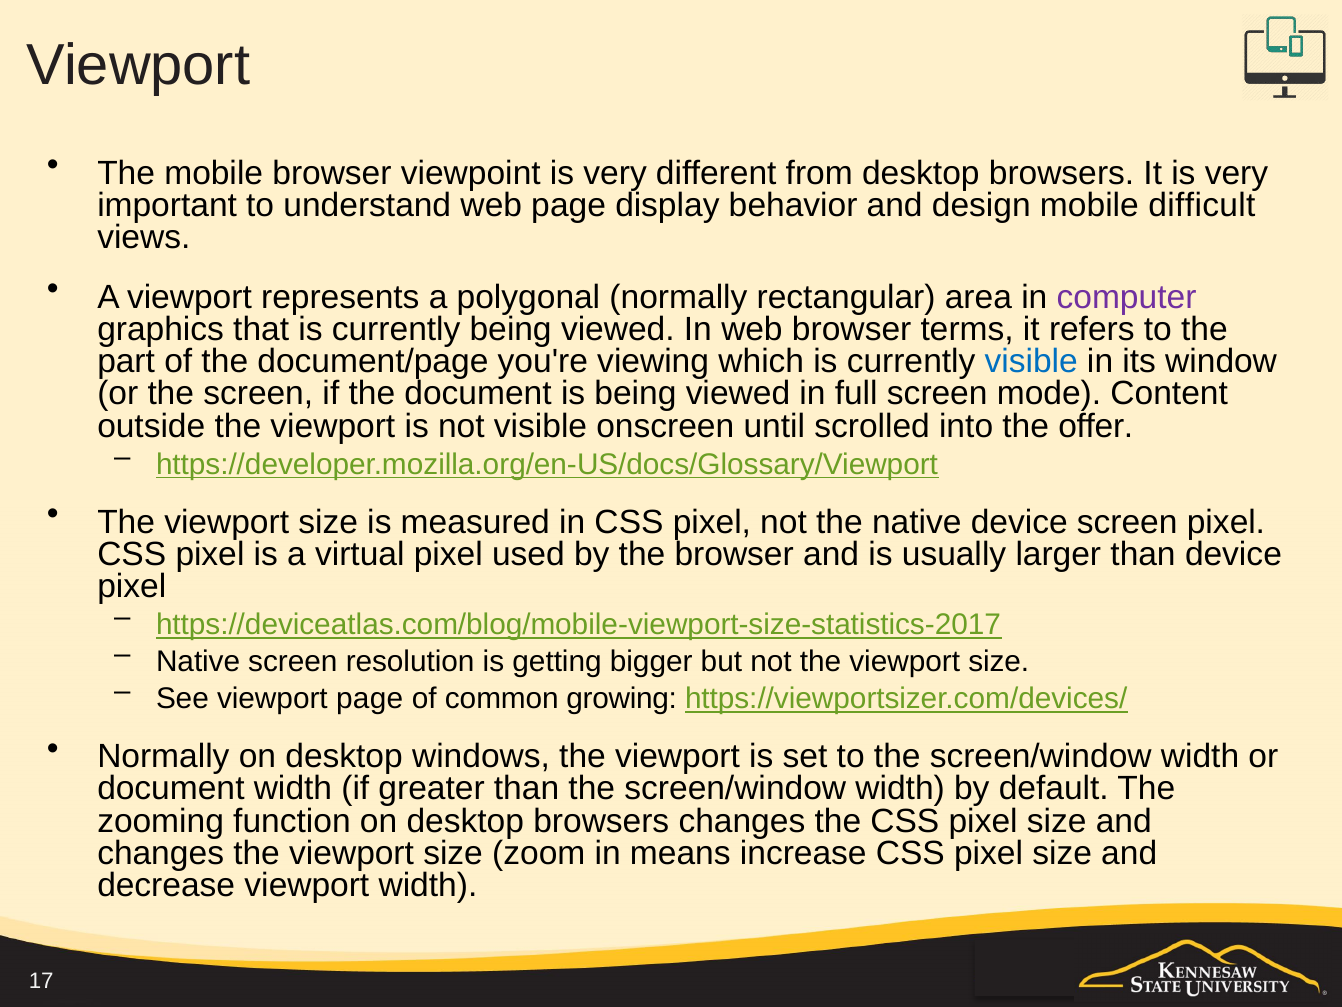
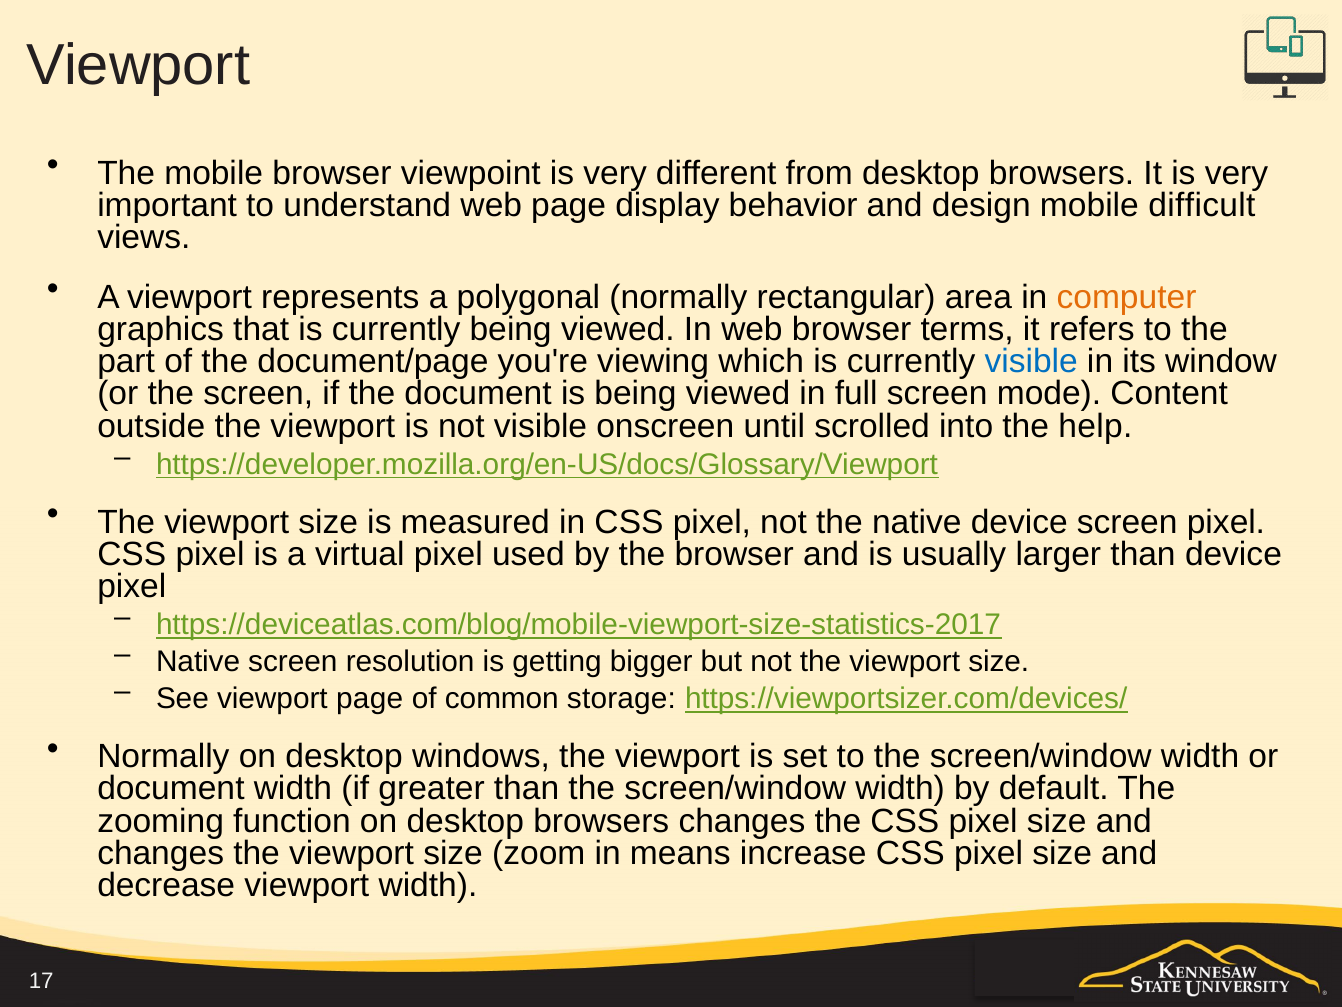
computer colour: purple -> orange
offer: offer -> help
growing: growing -> storage
